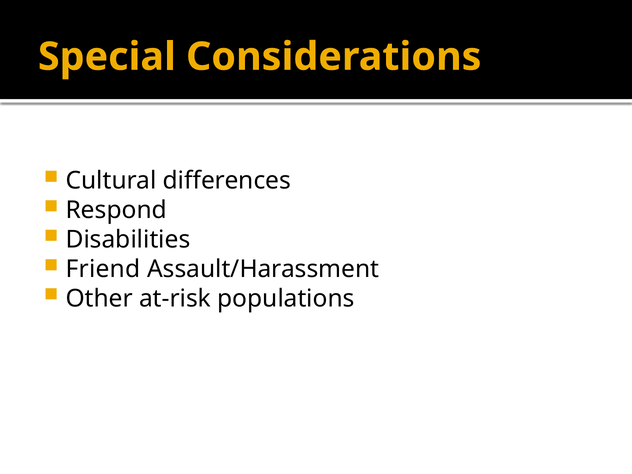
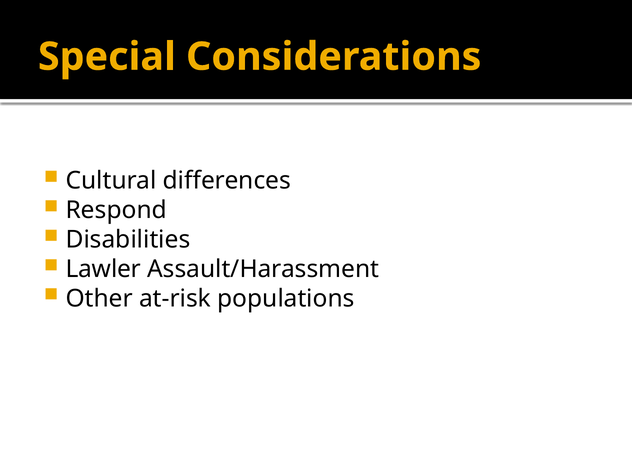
Friend: Friend -> Lawler
